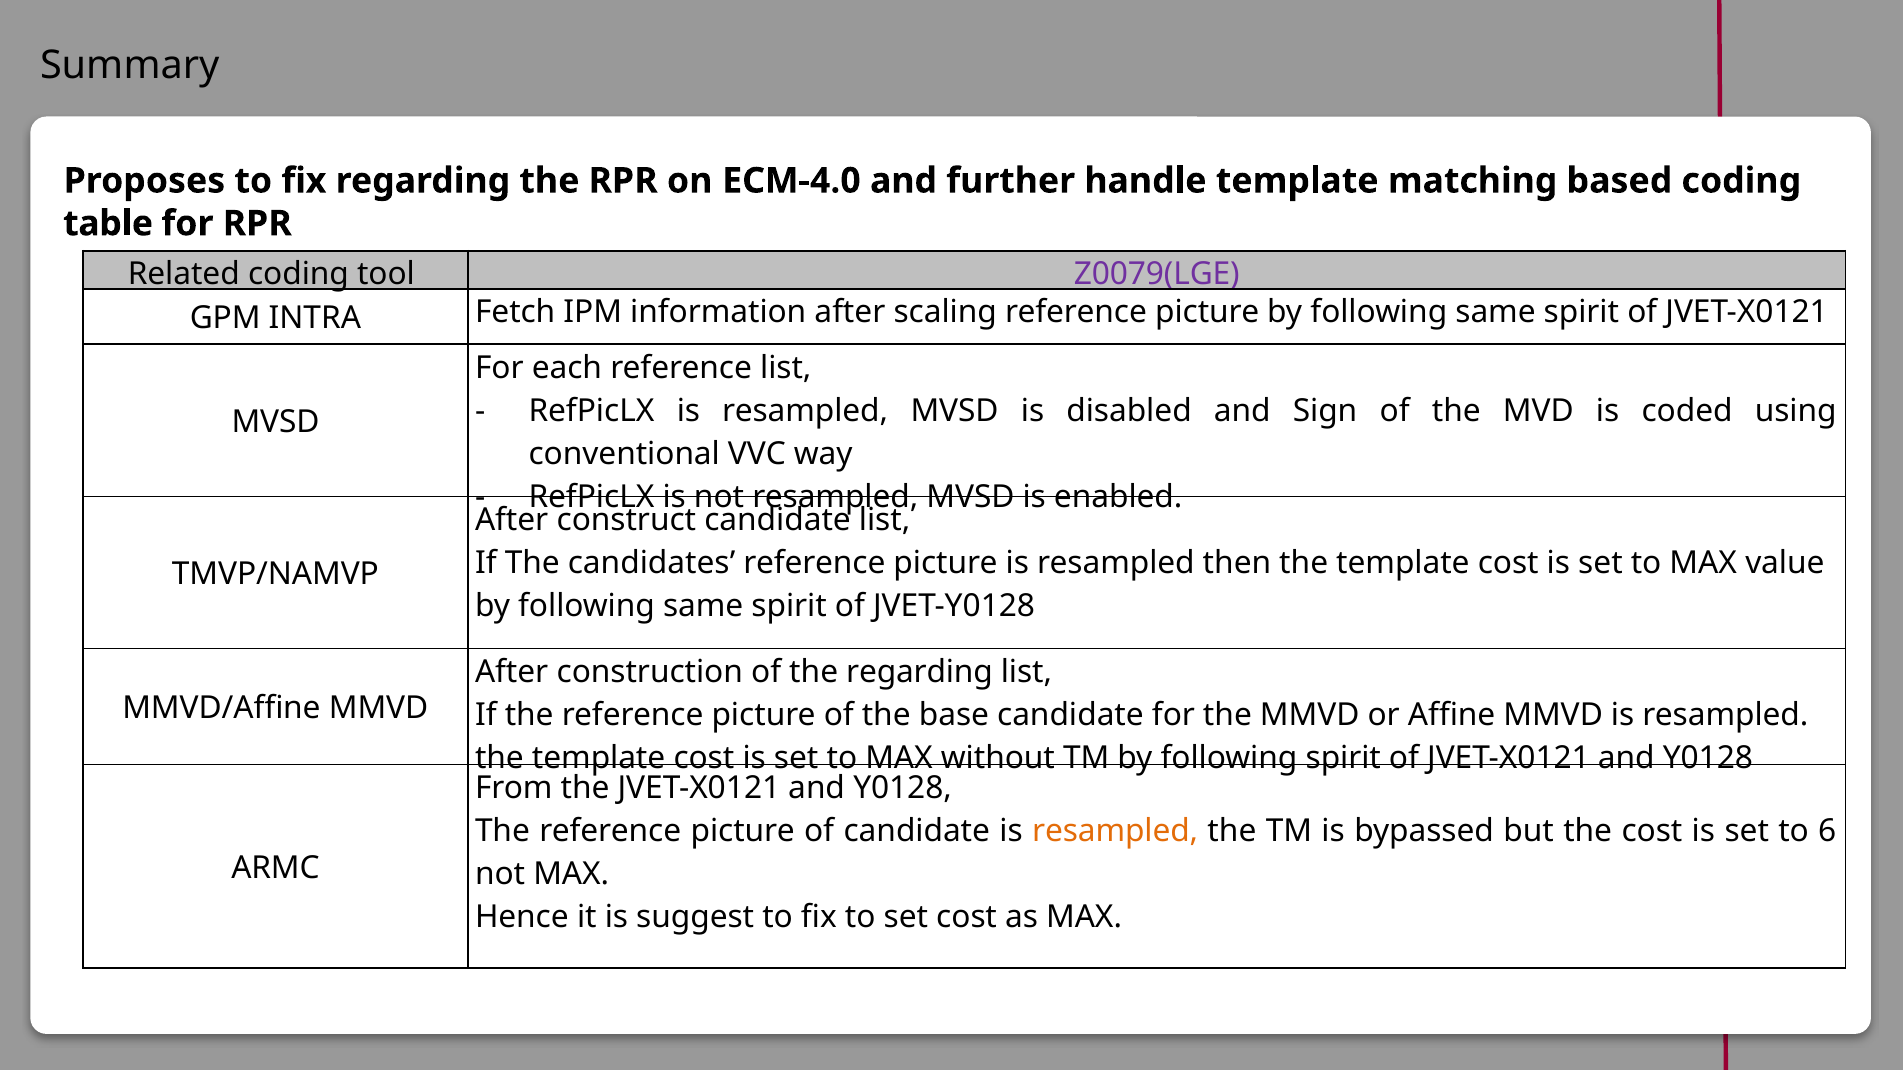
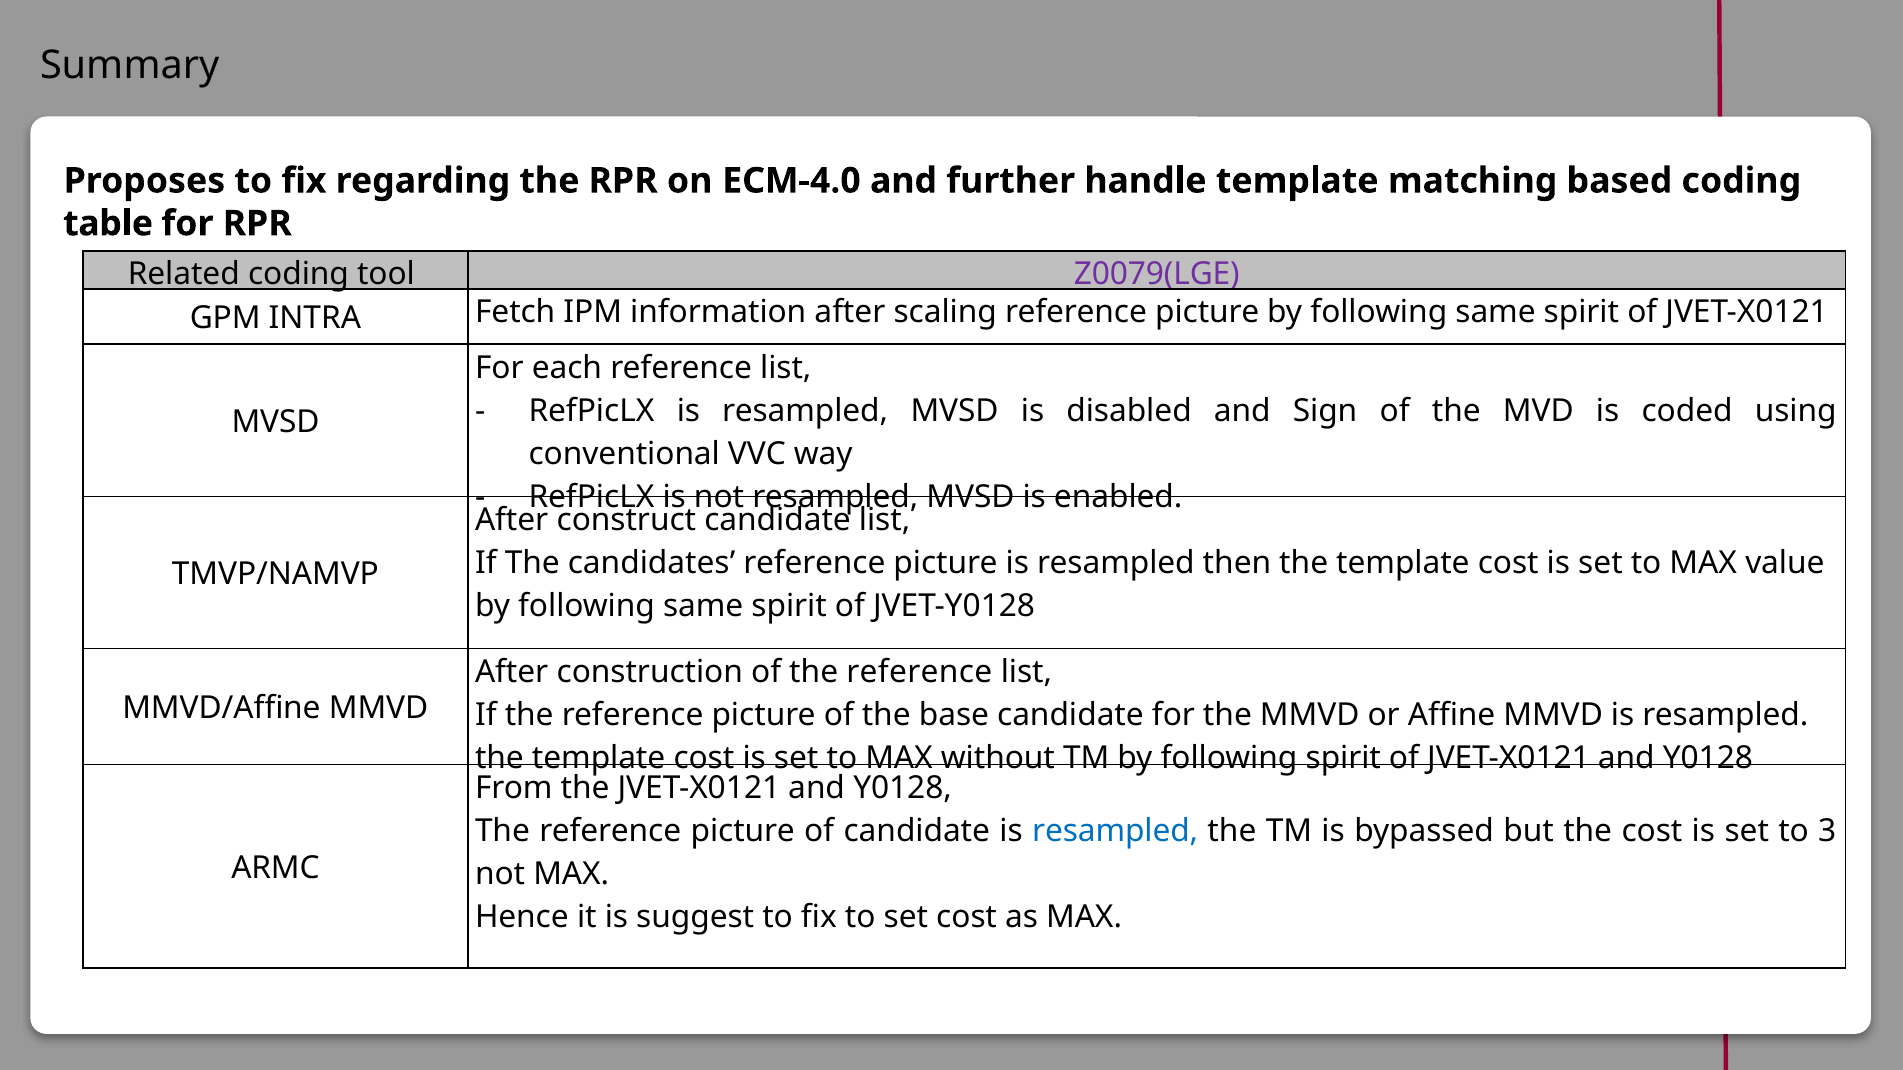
of the regarding: regarding -> reference
resampled at (1115, 831) colour: orange -> blue
6: 6 -> 3
